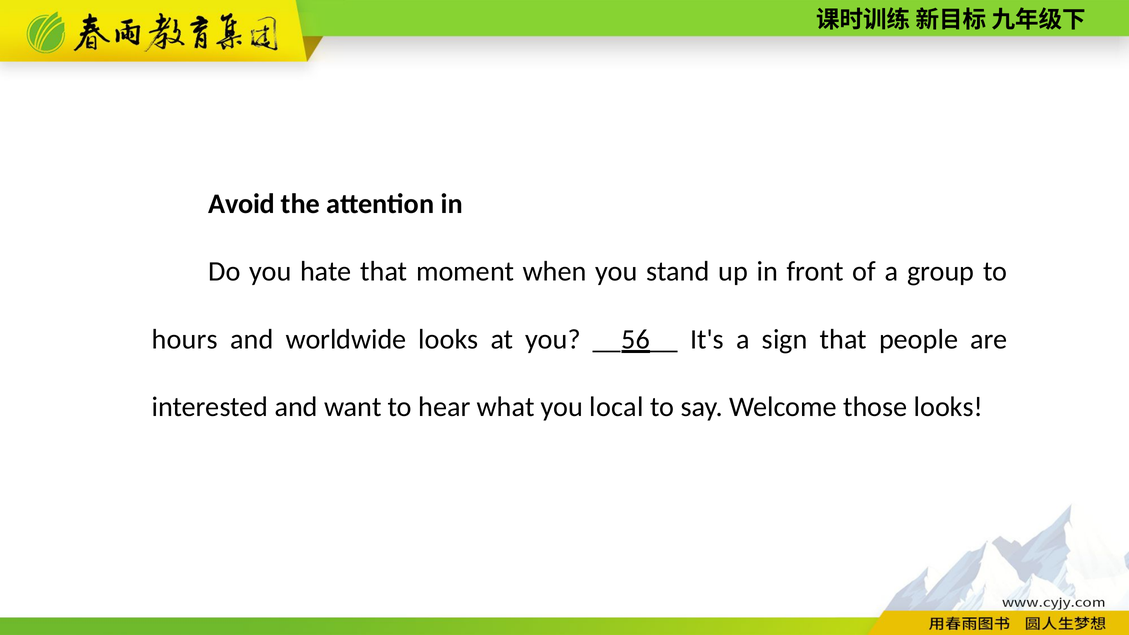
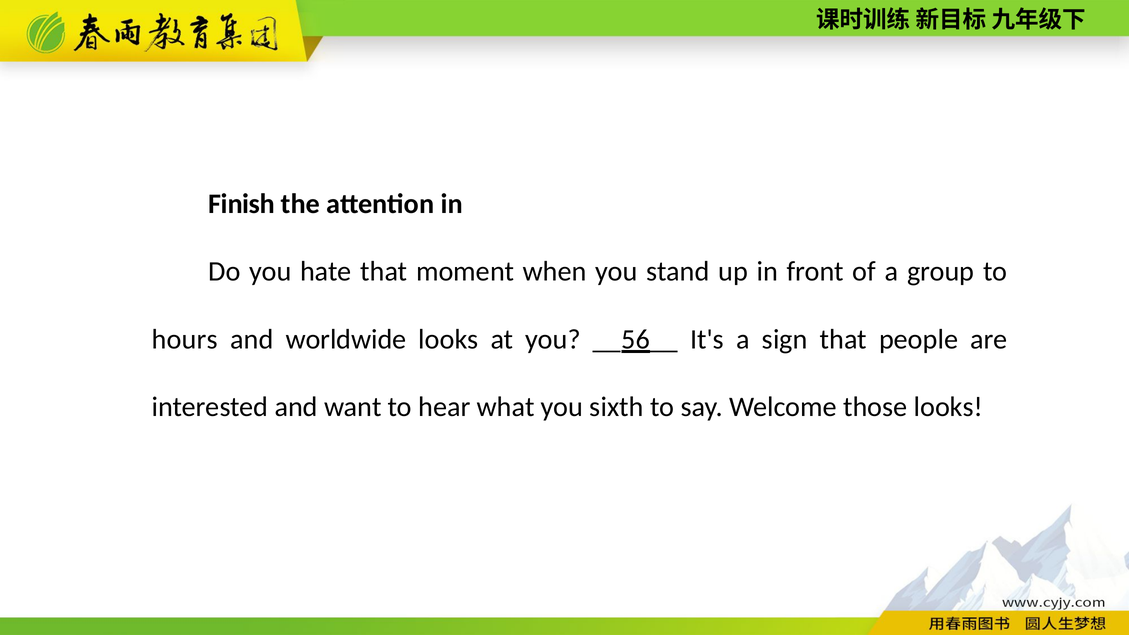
Avoid: Avoid -> Finish
local: local -> sixth
